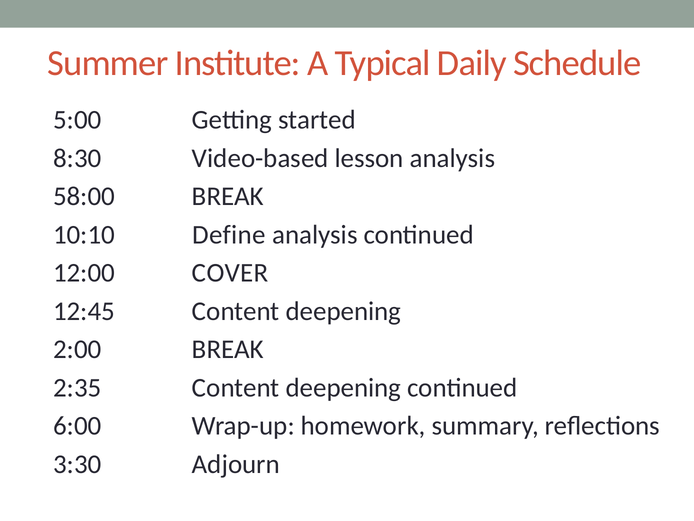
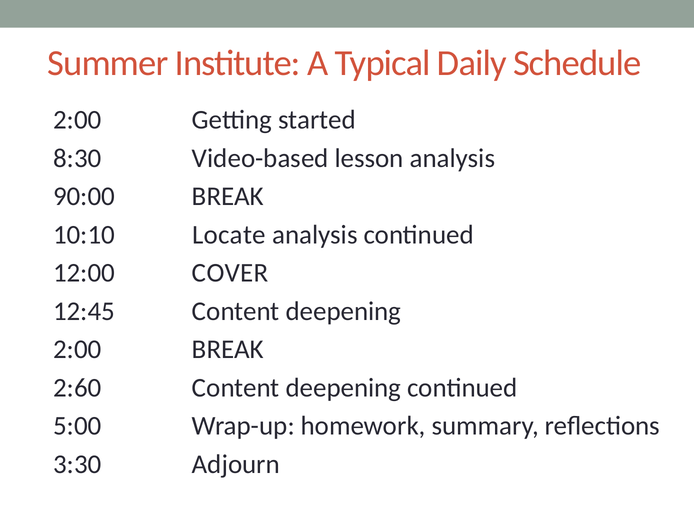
5:00 at (77, 120): 5:00 -> 2:00
58:00: 58:00 -> 90:00
Define: Define -> Locate
2:35: 2:35 -> 2:60
6:00: 6:00 -> 5:00
